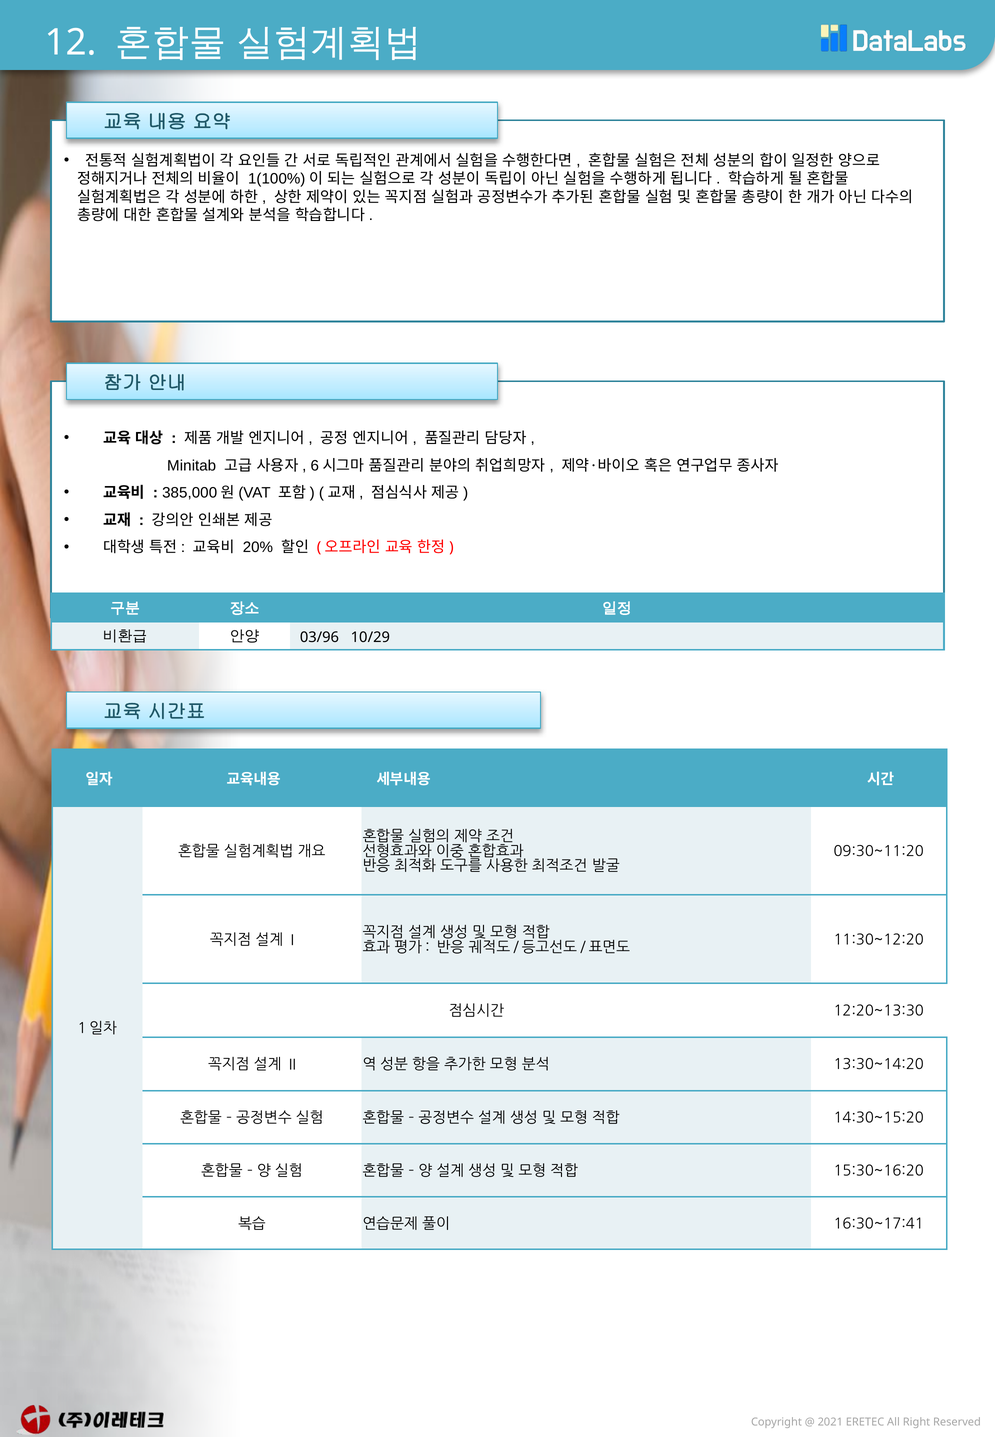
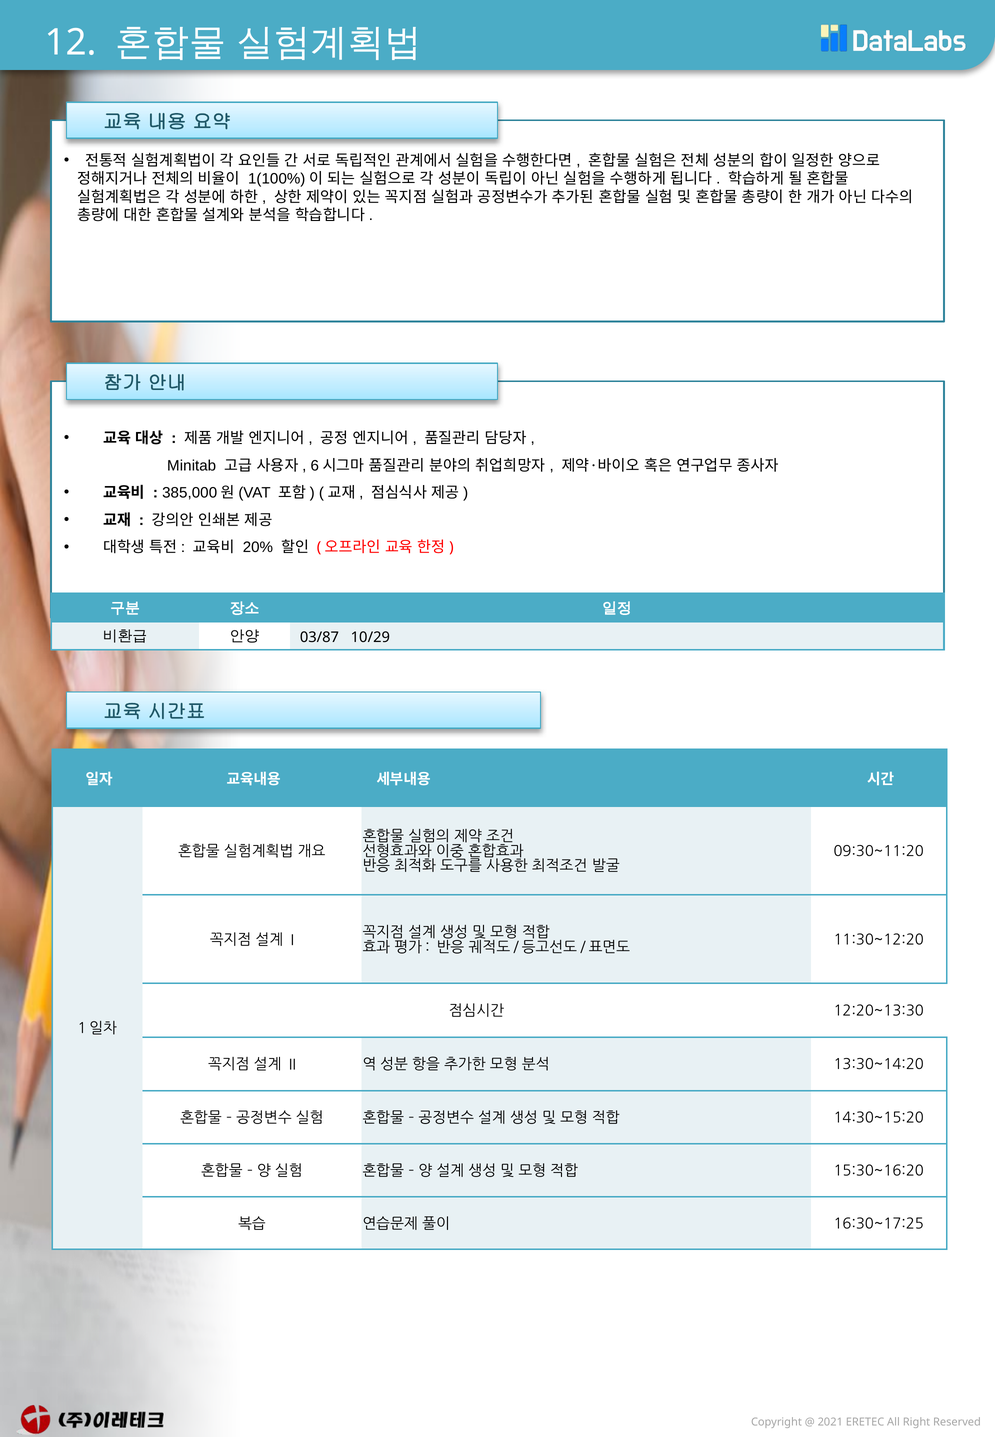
03/96: 03/96 -> 03/87
16:30~17:41: 16:30~17:41 -> 16:30~17:25
